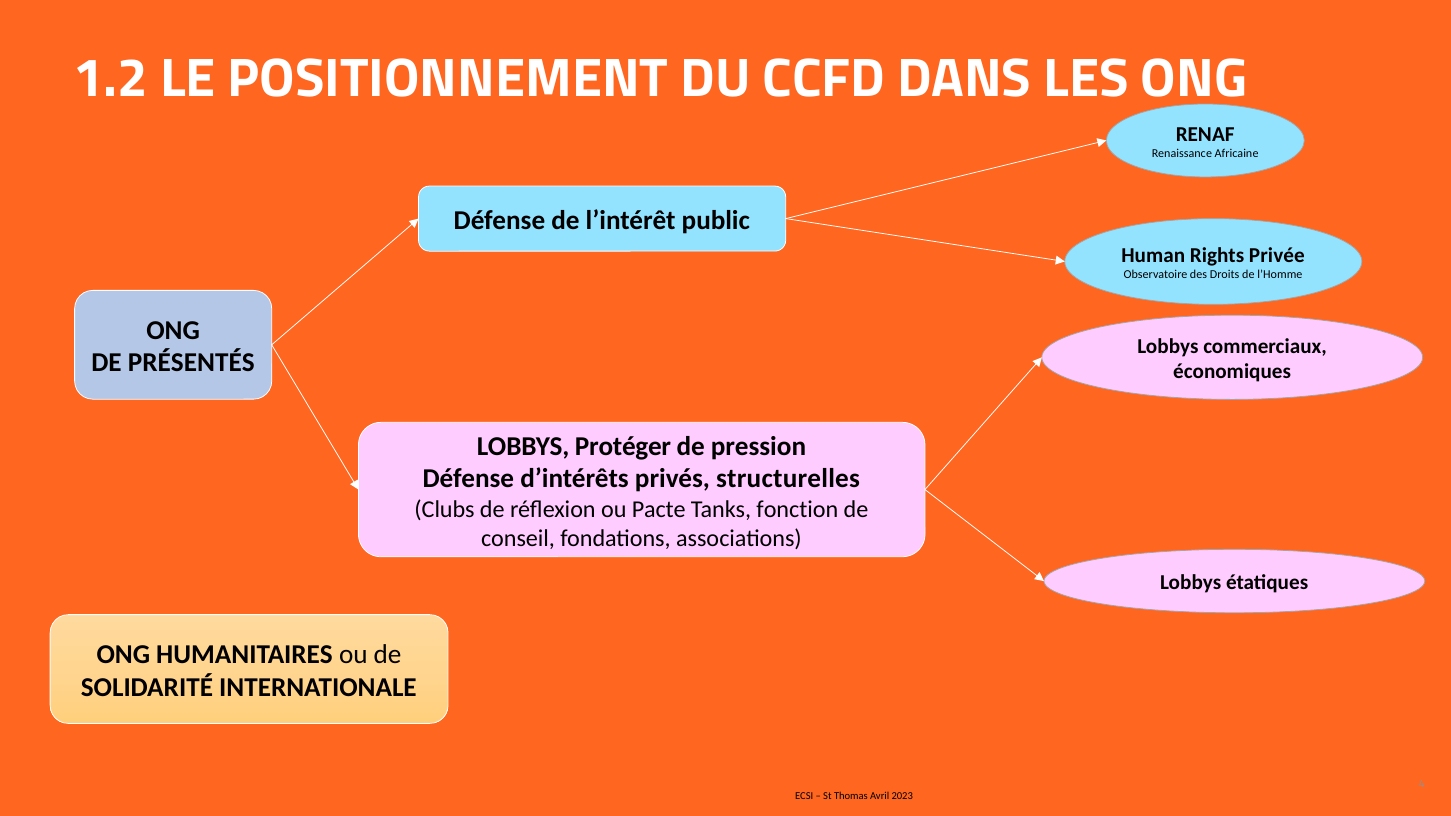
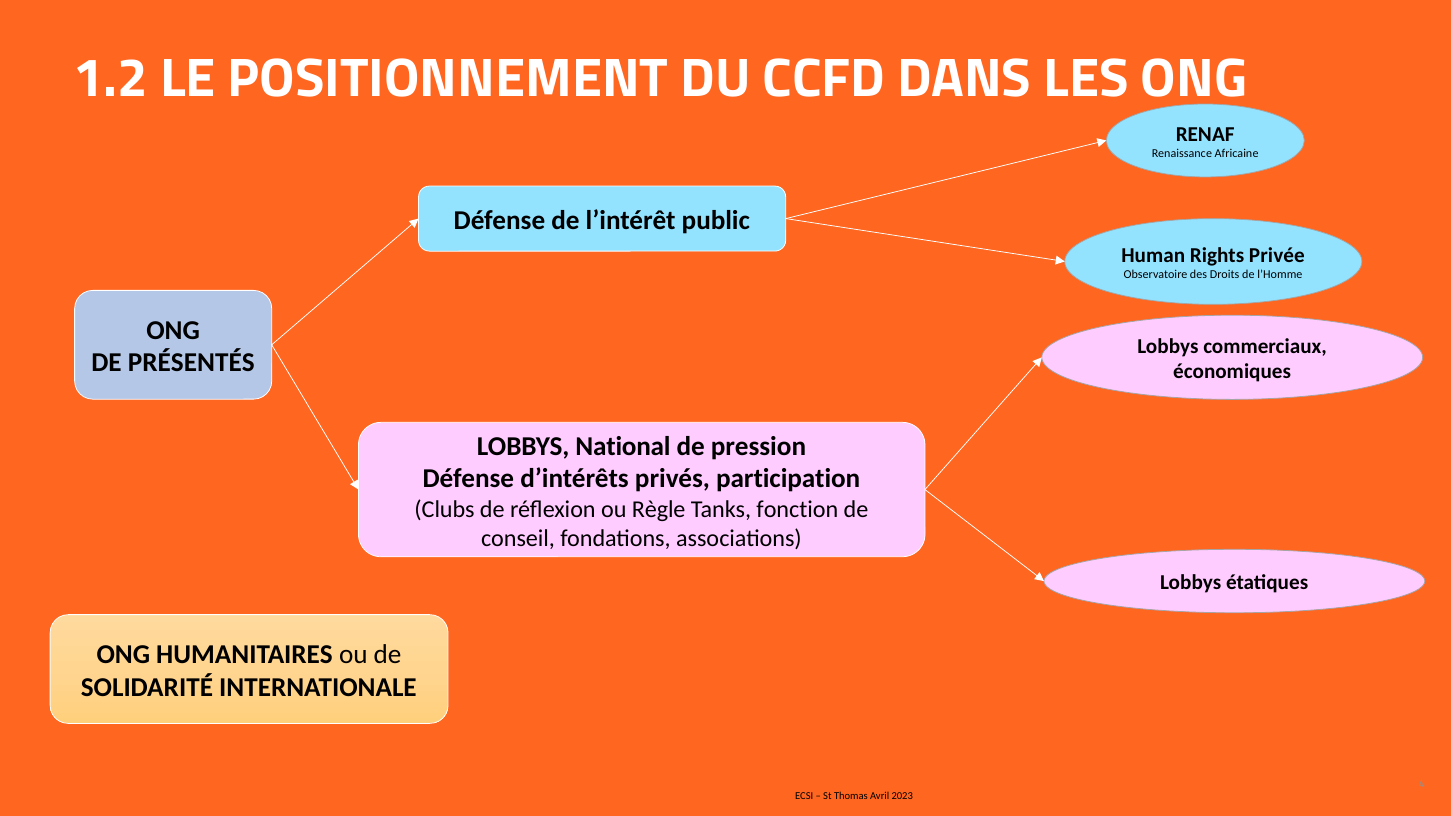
Protéger: Protéger -> National
structurelles: structurelles -> participation
Pacte: Pacte -> Règle
